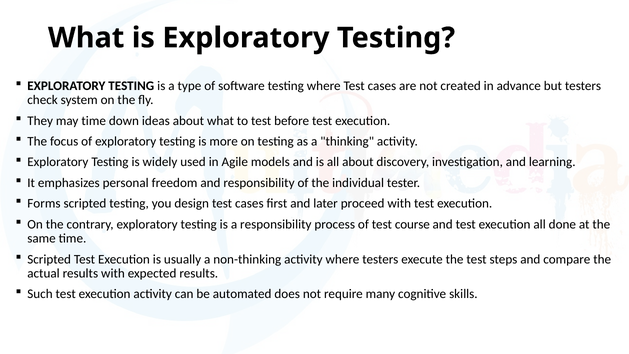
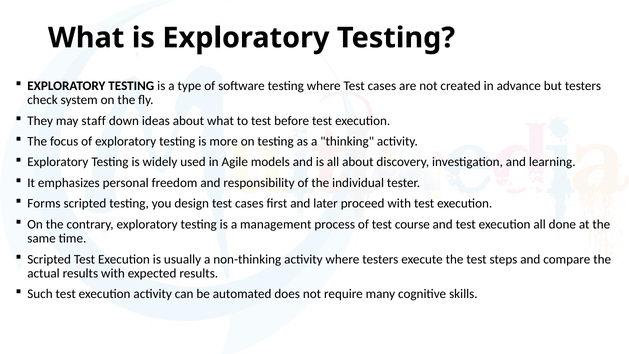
may time: time -> staff
a responsibility: responsibility -> management
